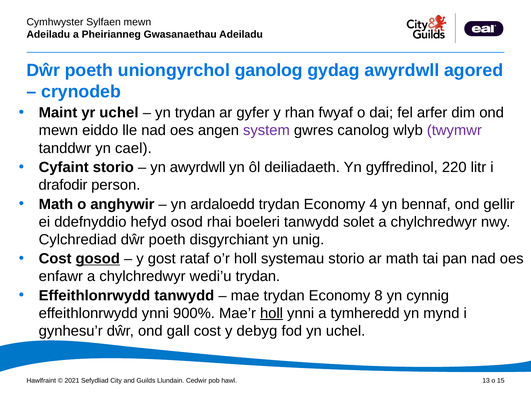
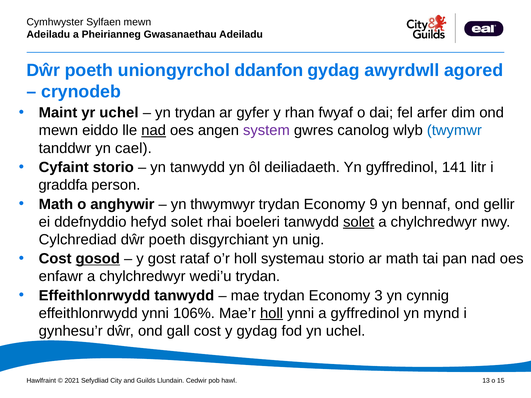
ganolog: ganolog -> ddanfon
nad at (154, 131) underline: none -> present
twymwr colour: purple -> blue
yn awyrdwll: awyrdwll -> tanwydd
220: 220 -> 141
drafodir: drafodir -> graddfa
ardaloedd: ardaloedd -> thwymwyr
4: 4 -> 9
hefyd osod: osod -> solet
solet at (359, 222) underline: none -> present
8: 8 -> 3
900%: 900% -> 106%
a tymheredd: tymheredd -> gyffredinol
y debyg: debyg -> gydag
